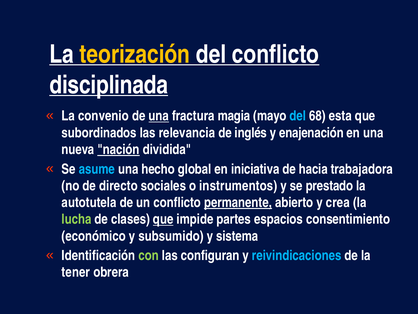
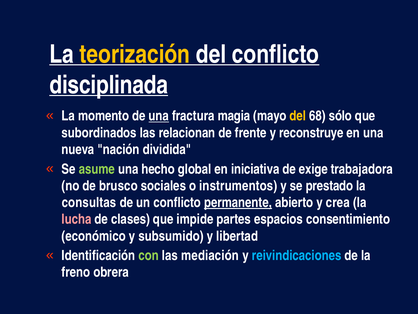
convenio: convenio -> momento
del at (298, 116) colour: light blue -> yellow
esta: esta -> sólo
relevancia: relevancia -> relacionan
inglés: inglés -> frente
enajenación: enajenación -> reconstruye
nación underline: present -> none
asume colour: light blue -> light green
hacia: hacia -> exige
directo: directo -> brusco
autotutela: autotutela -> consultas
lucha colour: light green -> pink
que at (163, 219) underline: present -> none
sistema: sistema -> libertad
configuran: configuran -> mediación
tener: tener -> freno
